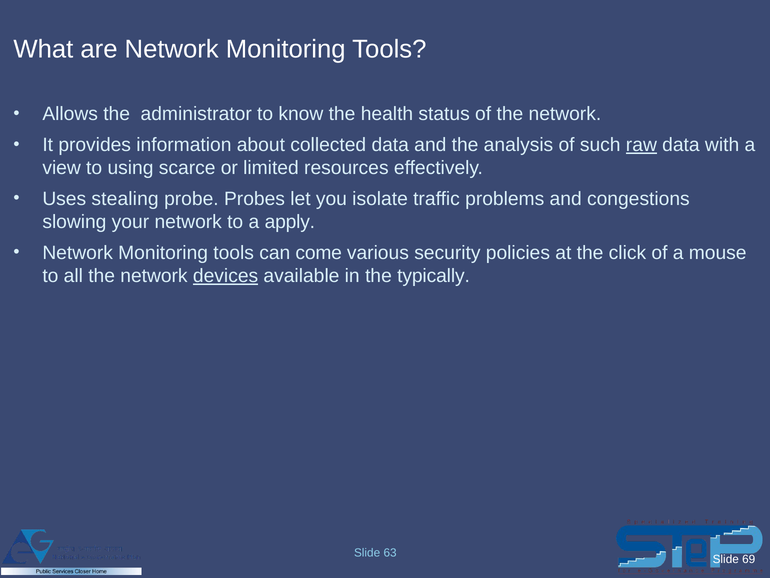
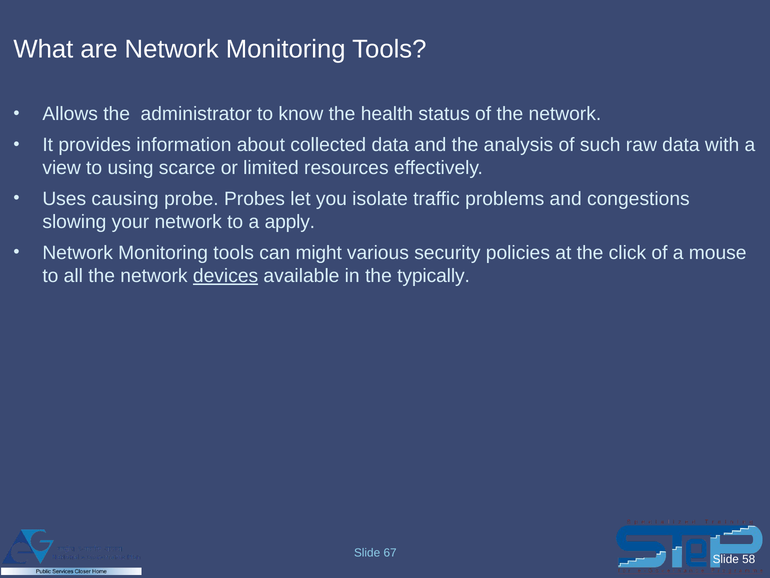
raw underline: present -> none
stealing: stealing -> causing
come: come -> might
63: 63 -> 67
69: 69 -> 58
